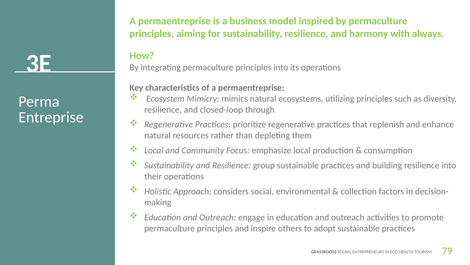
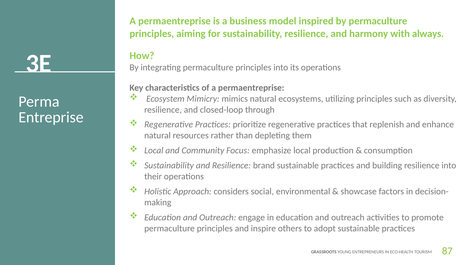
group: group -> brand
collection: collection -> showcase
79: 79 -> 87
